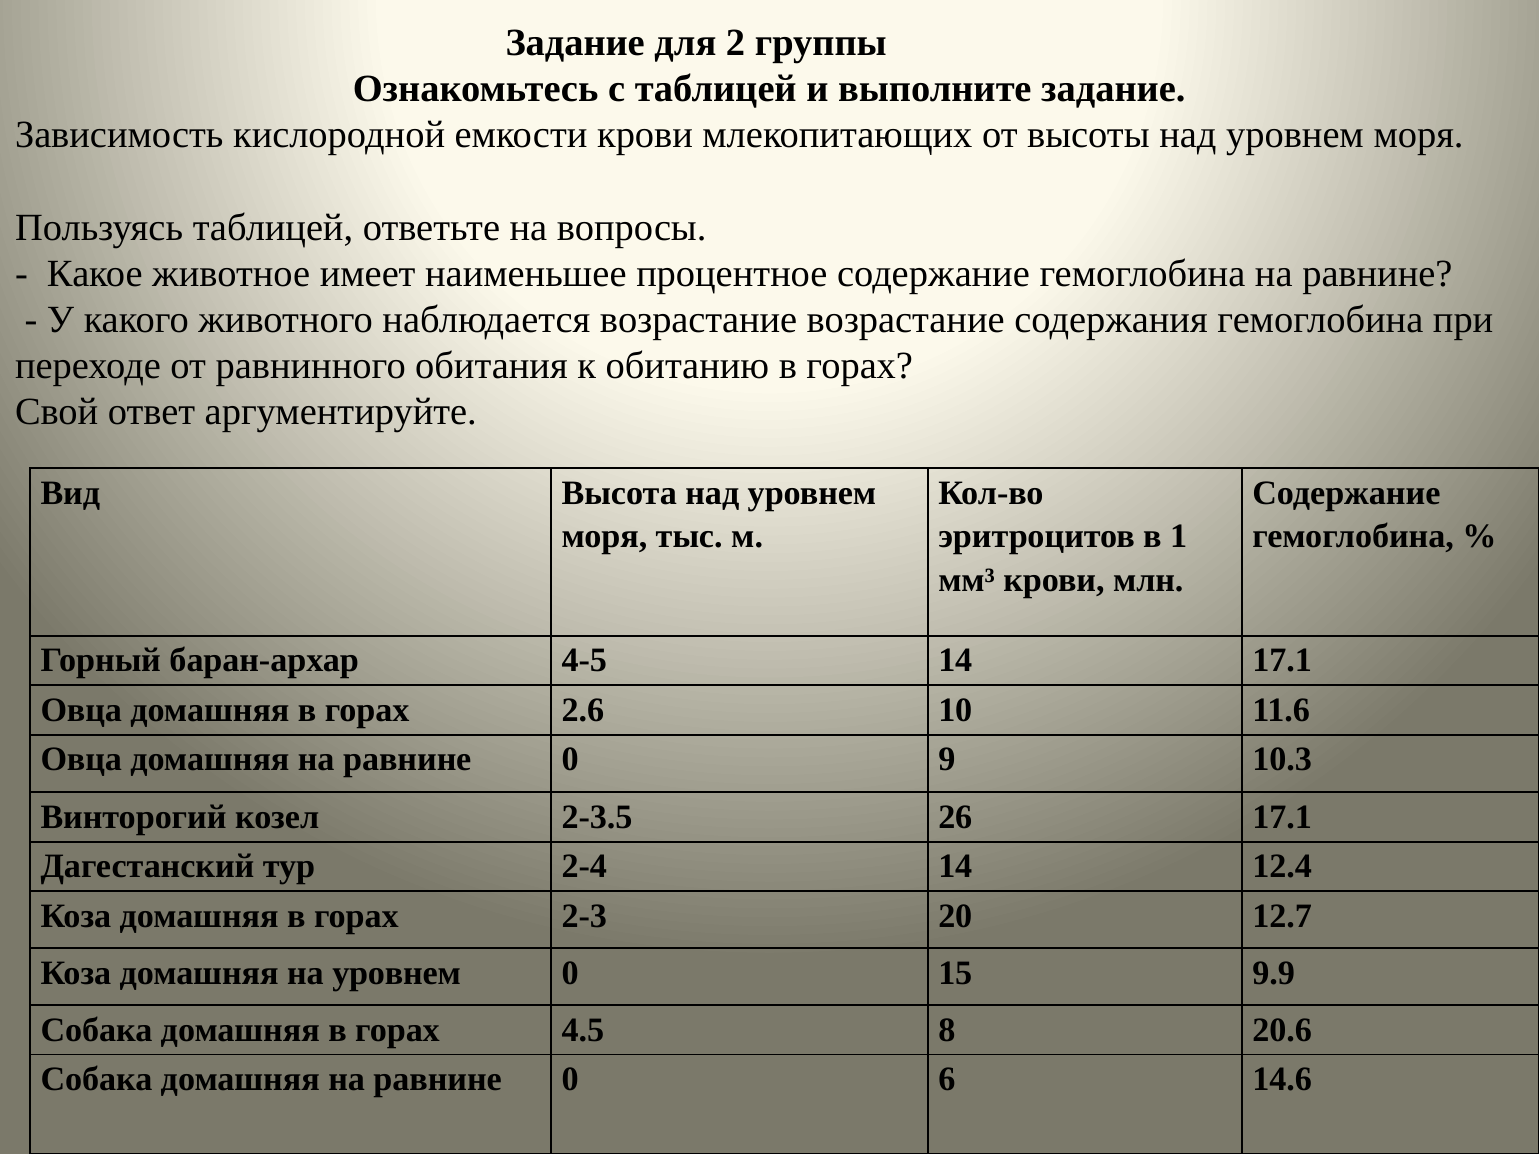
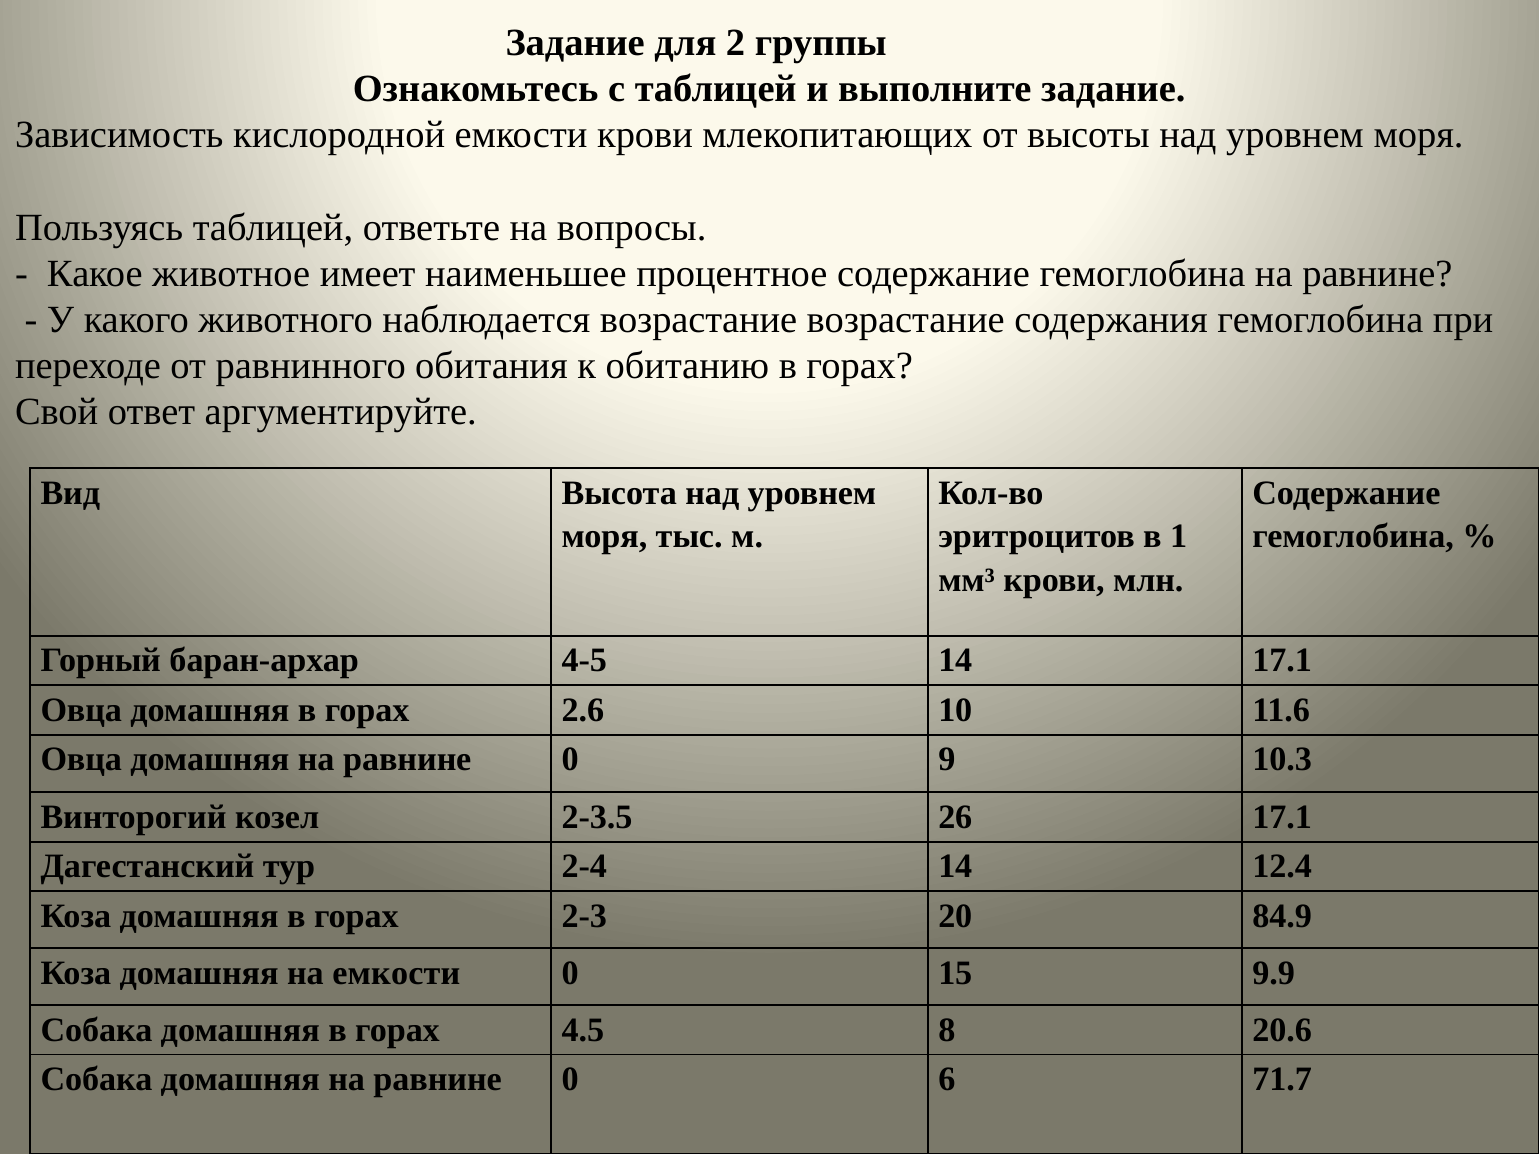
12.7: 12.7 -> 84.9
на уровнем: уровнем -> емкости
14.6: 14.6 -> 71.7
